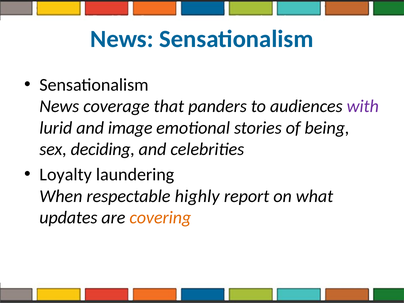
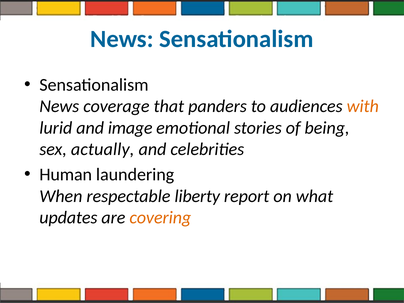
with colour: purple -> orange
deciding: deciding -> actually
Loyalty: Loyalty -> Human
highly: highly -> liberty
